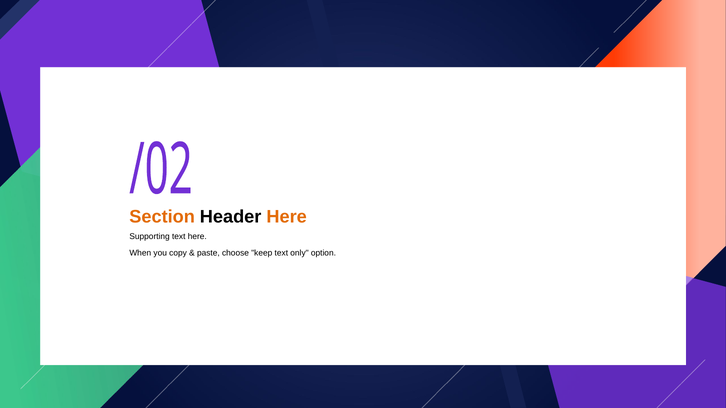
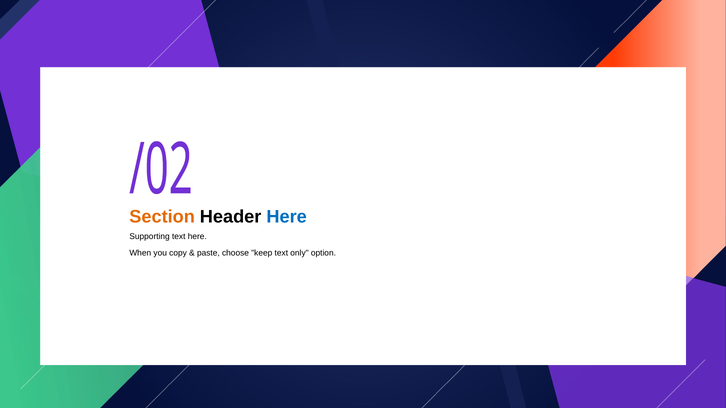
Here at (287, 217) colour: orange -> blue
